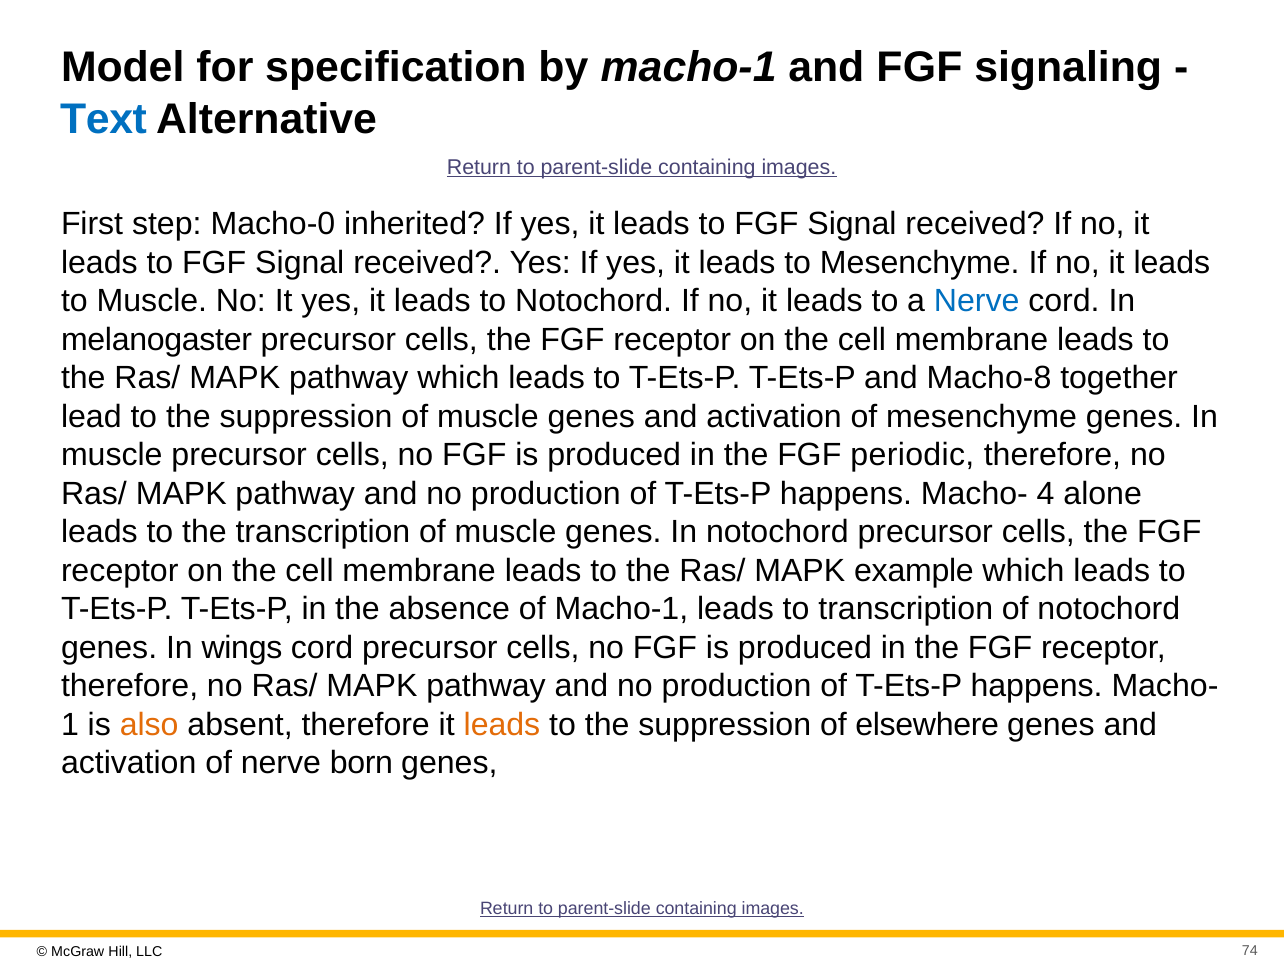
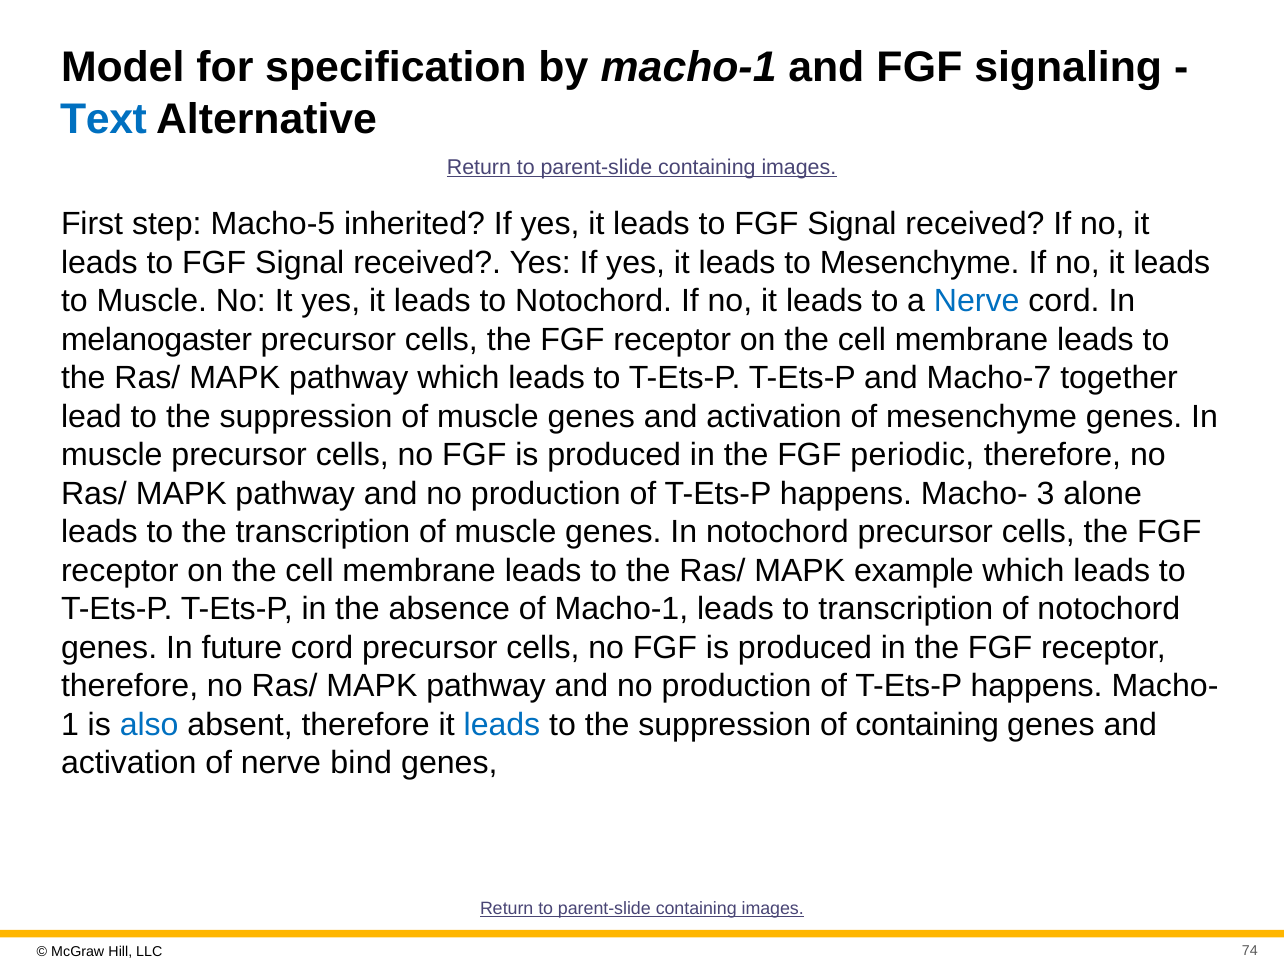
Macho-0: Macho-0 -> Macho-5
Macho-8: Macho-8 -> Macho-7
4: 4 -> 3
wings: wings -> future
also colour: orange -> blue
leads at (502, 725) colour: orange -> blue
of elsewhere: elsewhere -> containing
born: born -> bind
